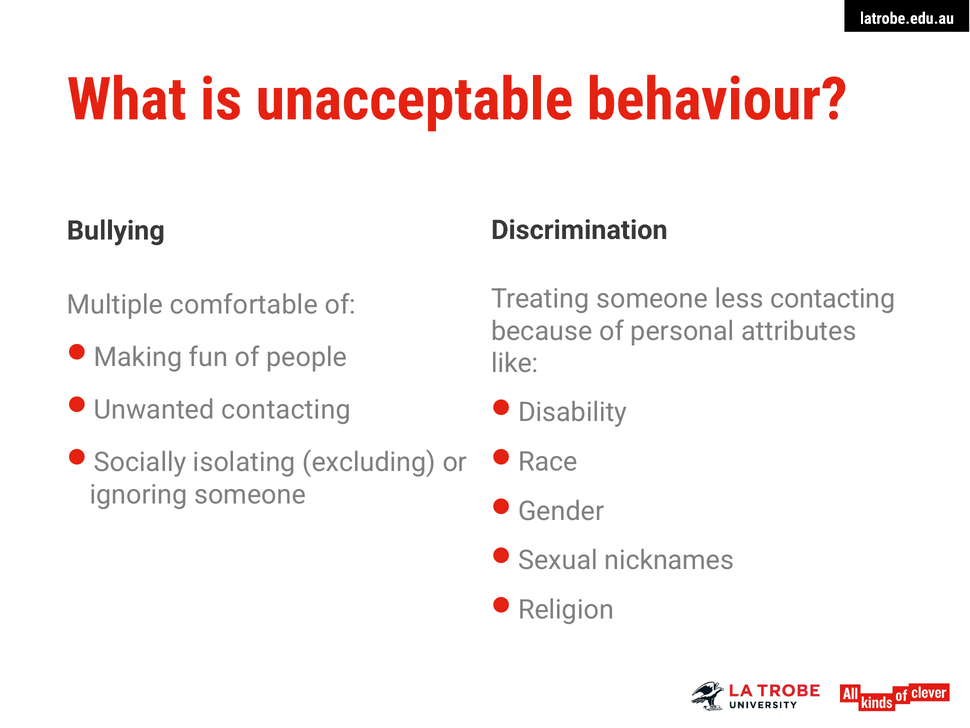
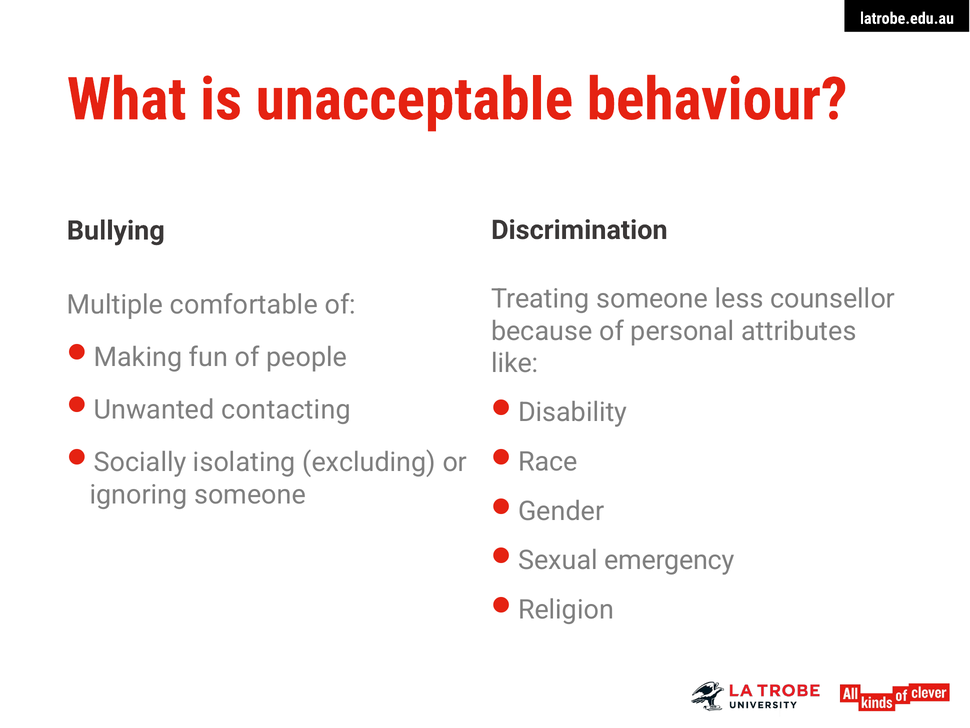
less contacting: contacting -> counsellor
nicknames: nicknames -> emergency
